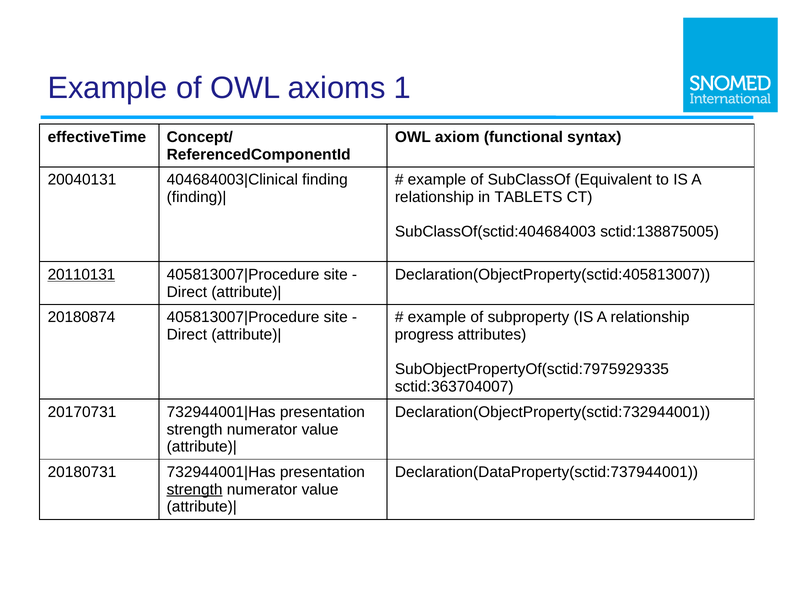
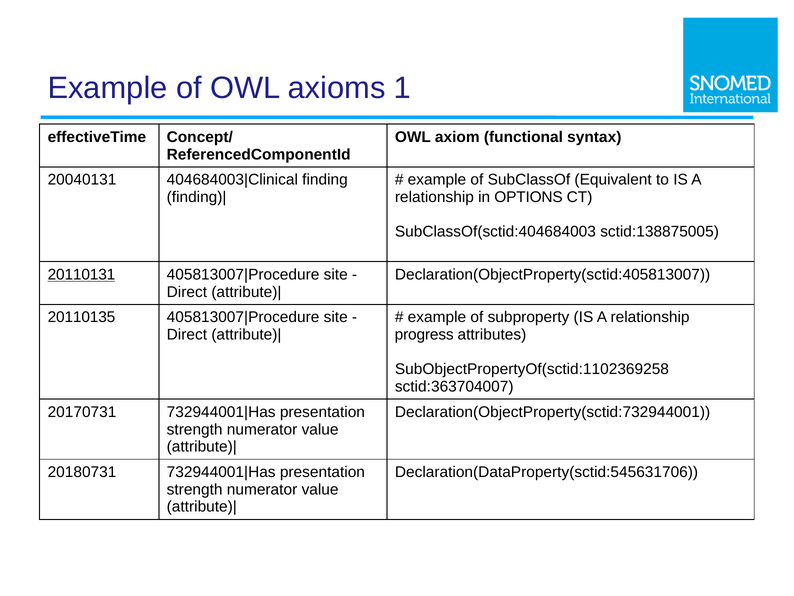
TABLETS: TABLETS -> OPTIONS
20180874: 20180874 -> 20110135
SubObjectPropertyOf(sctid:7975929335: SubObjectPropertyOf(sctid:7975929335 -> SubObjectPropertyOf(sctid:1102369258
Declaration(DataProperty(sctid:737944001: Declaration(DataProperty(sctid:737944001 -> Declaration(DataProperty(sctid:545631706
strength at (195, 489) underline: present -> none
